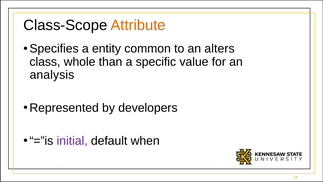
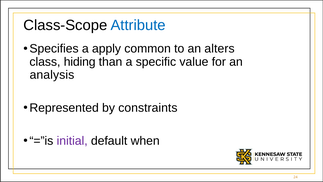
Attribute colour: orange -> blue
entity: entity -> apply
whole: whole -> hiding
developers: developers -> constraints
